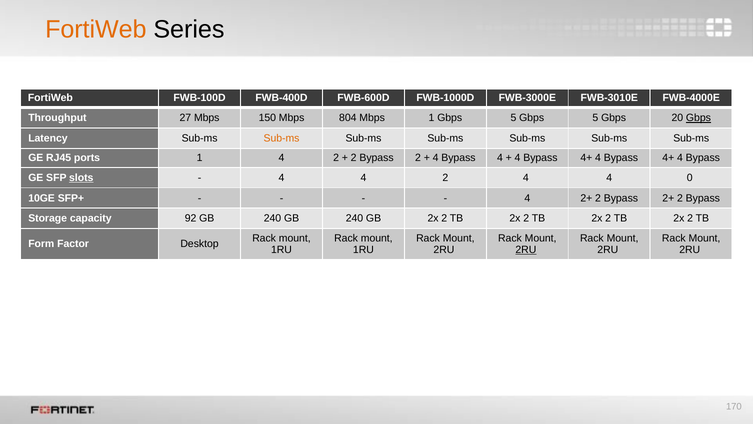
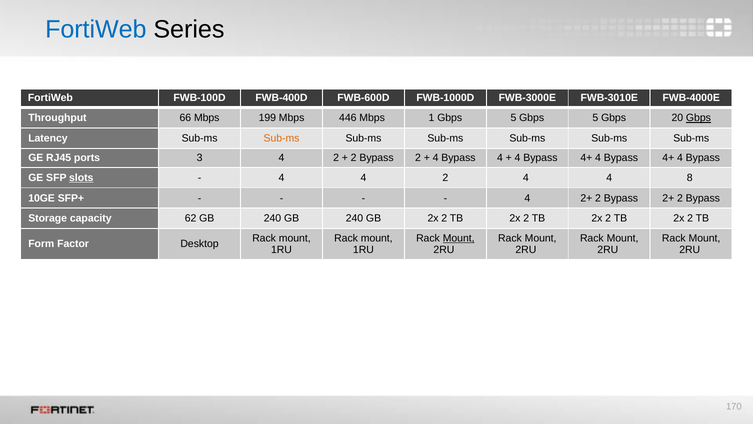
FortiWeb at (96, 30) colour: orange -> blue
27: 27 -> 66
150: 150 -> 199
804: 804 -> 446
ports 1: 1 -> 3
0: 0 -> 8
92: 92 -> 62
Mount at (459, 238) underline: none -> present
2RU at (526, 250) underline: present -> none
